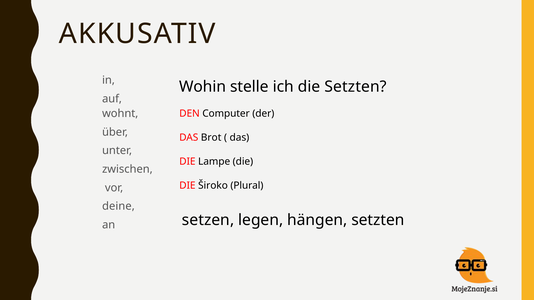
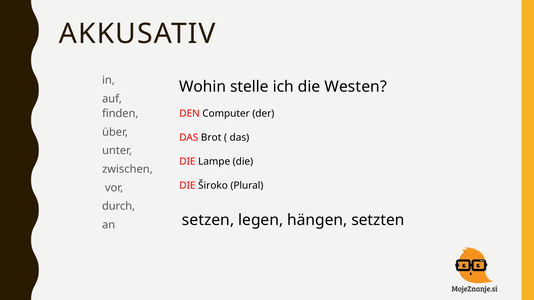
die Setzten: Setzten -> Westen
wohnt: wohnt -> finden
deine: deine -> durch
